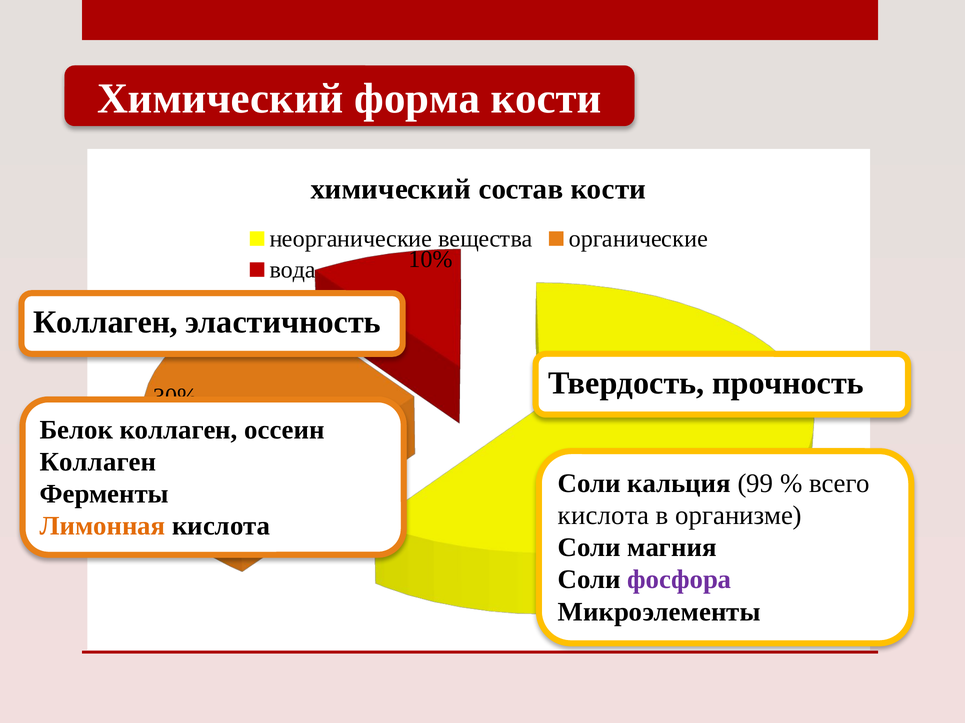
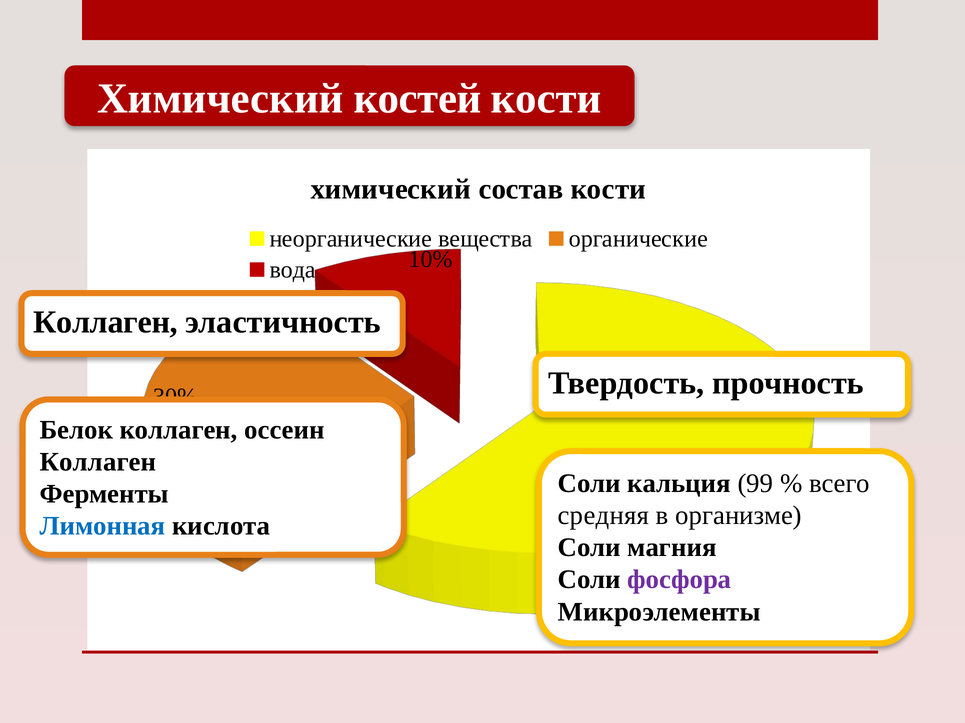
форма: форма -> костей
кислота at (603, 516): кислота -> средняя
Лимонная colour: orange -> blue
